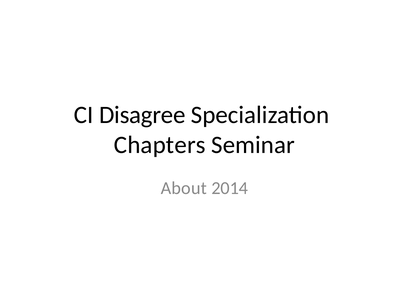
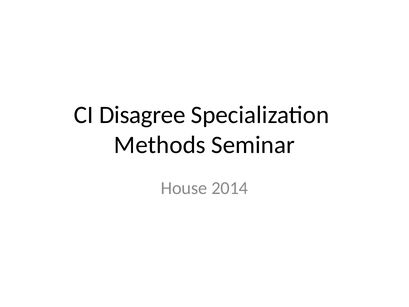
Chapters: Chapters -> Methods
About: About -> House
